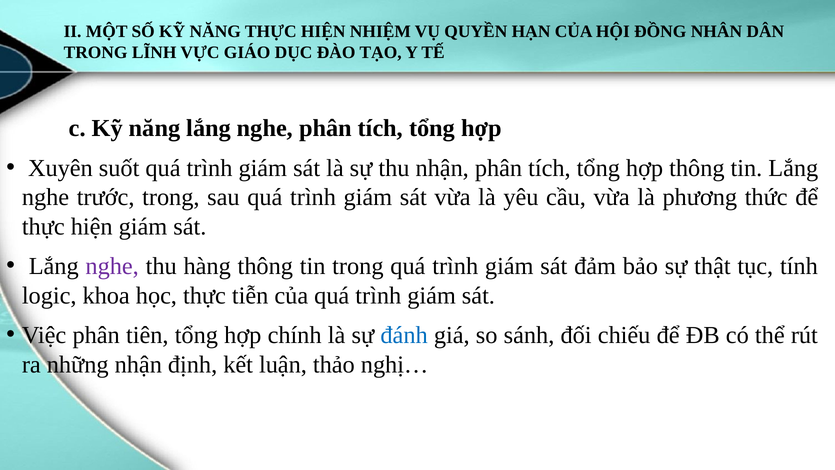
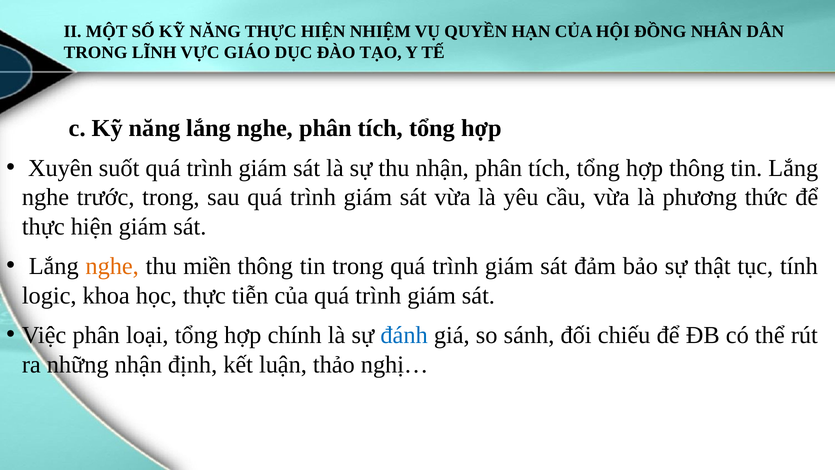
nghe at (112, 266) colour: purple -> orange
hàng: hàng -> miền
tiên: tiên -> loại
